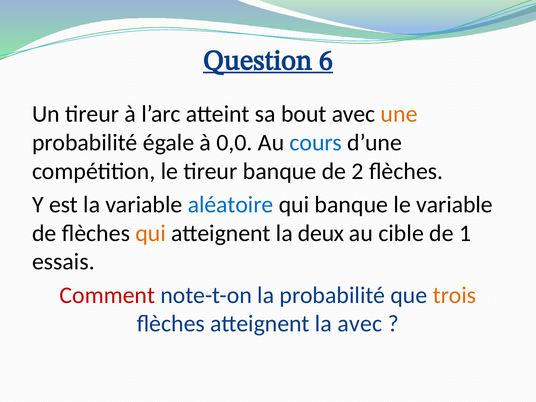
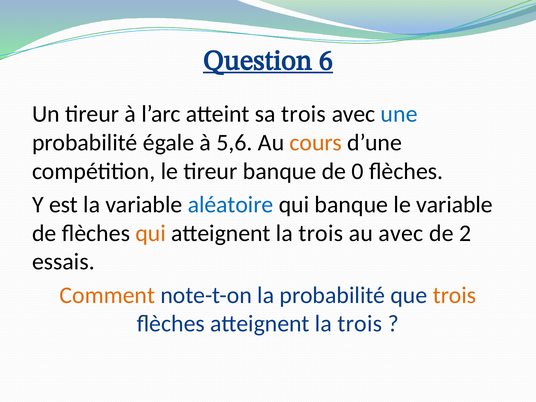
bout at (304, 114): bout -> trois
une colour: orange -> blue
0,0: 0,0 -> 5,6
cours colour: blue -> orange
2: 2 -> 0
deux at (321, 233): deux -> trois
au cible: cible -> avec
1: 1 -> 2
Comment colour: red -> orange
flèches atteignent la avec: avec -> trois
